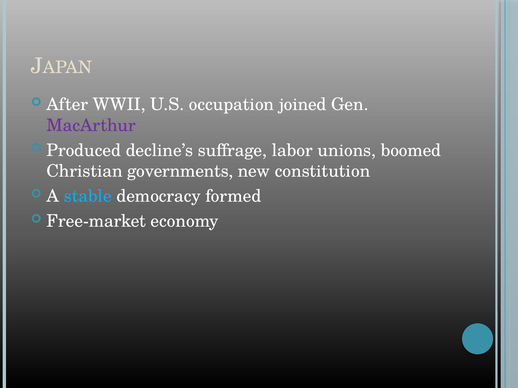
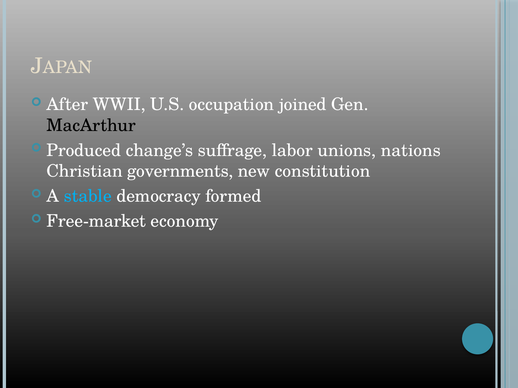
MacArthur colour: purple -> black
decline’s: decline’s -> change’s
boomed: boomed -> nations
